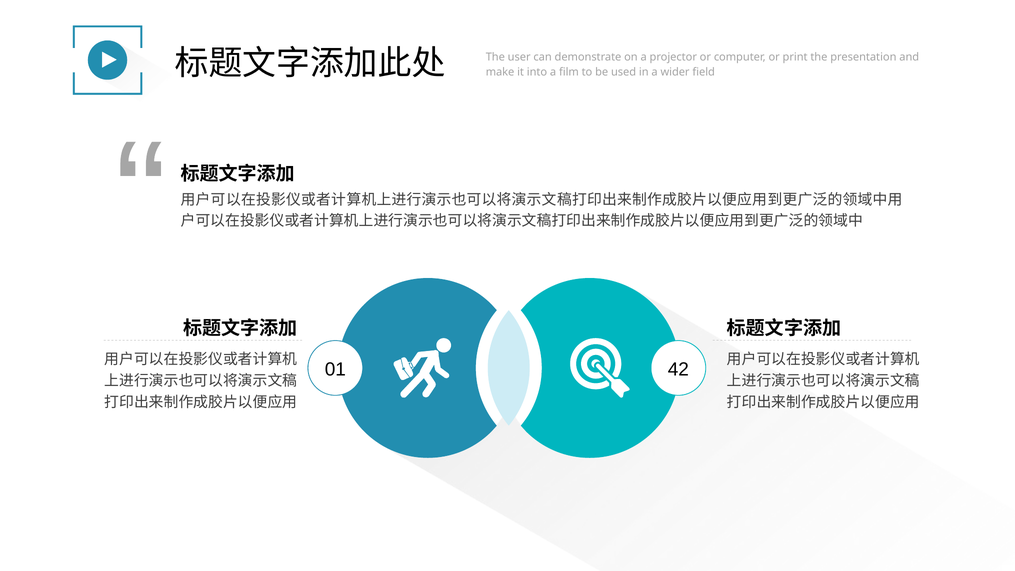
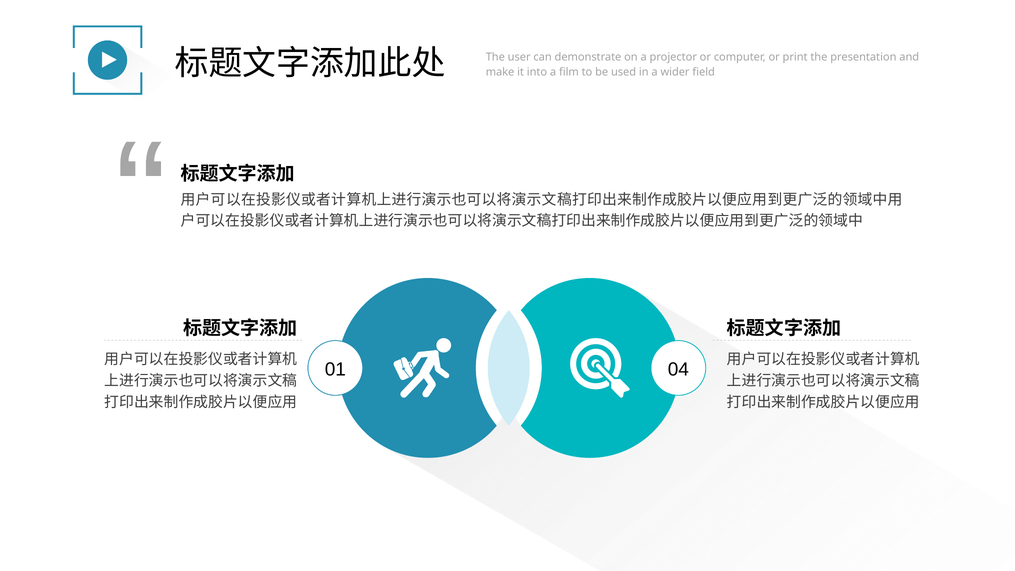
42: 42 -> 04
